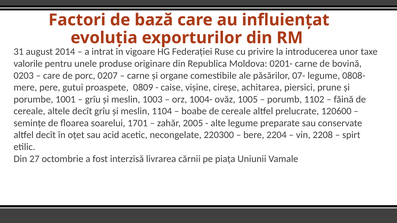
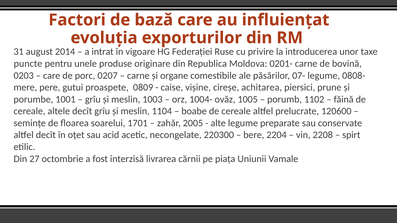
valorile: valorile -> puncte
